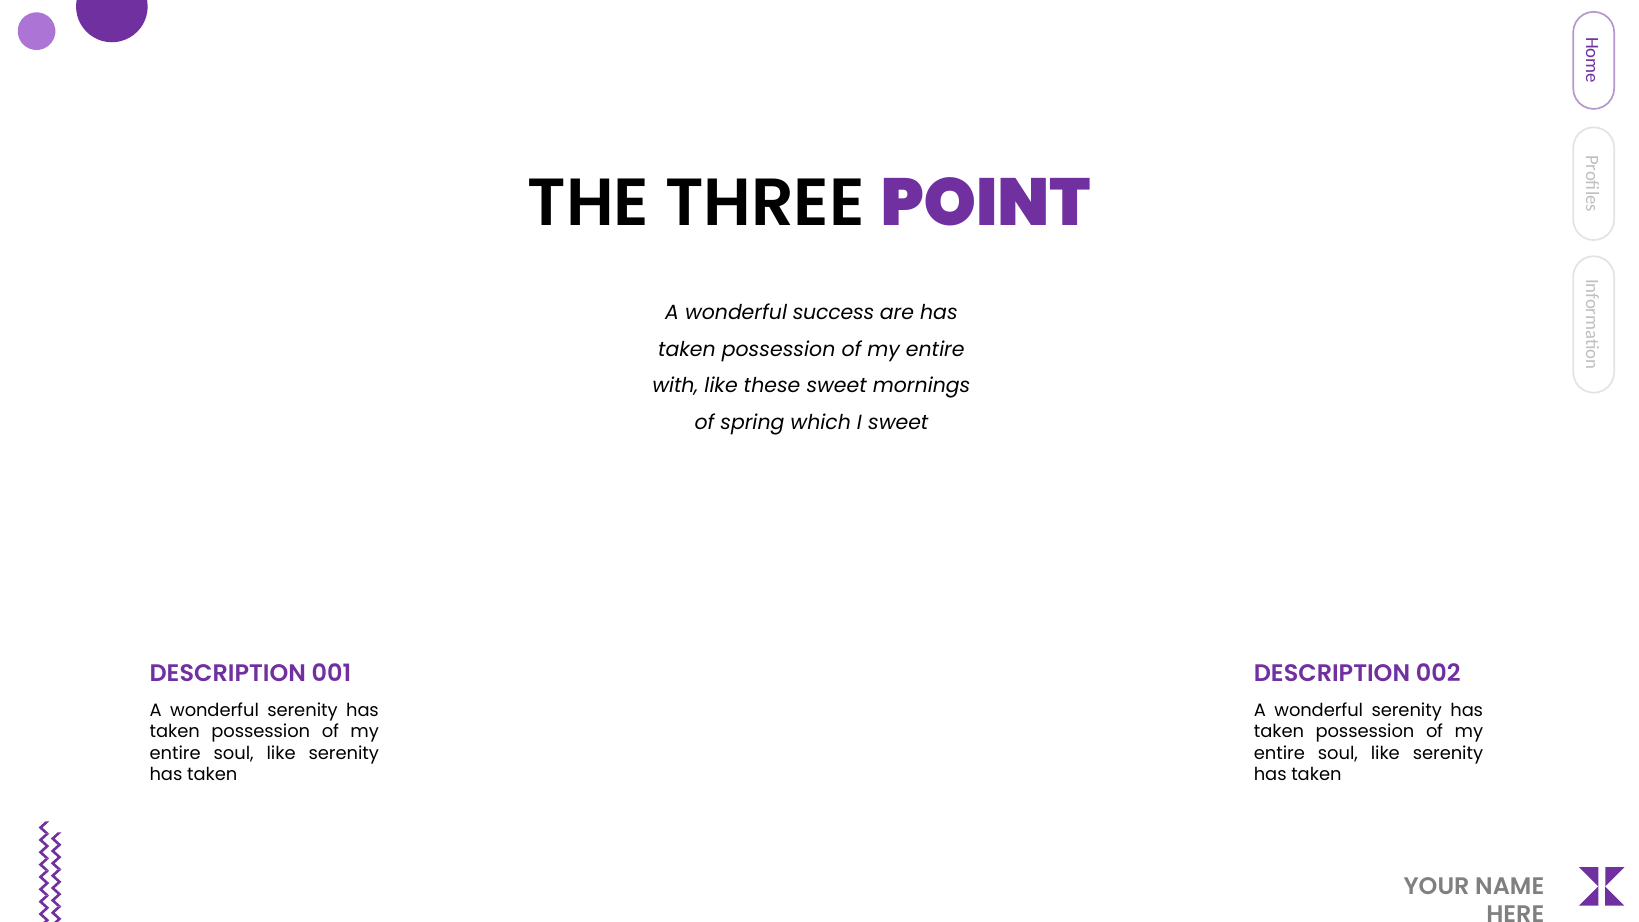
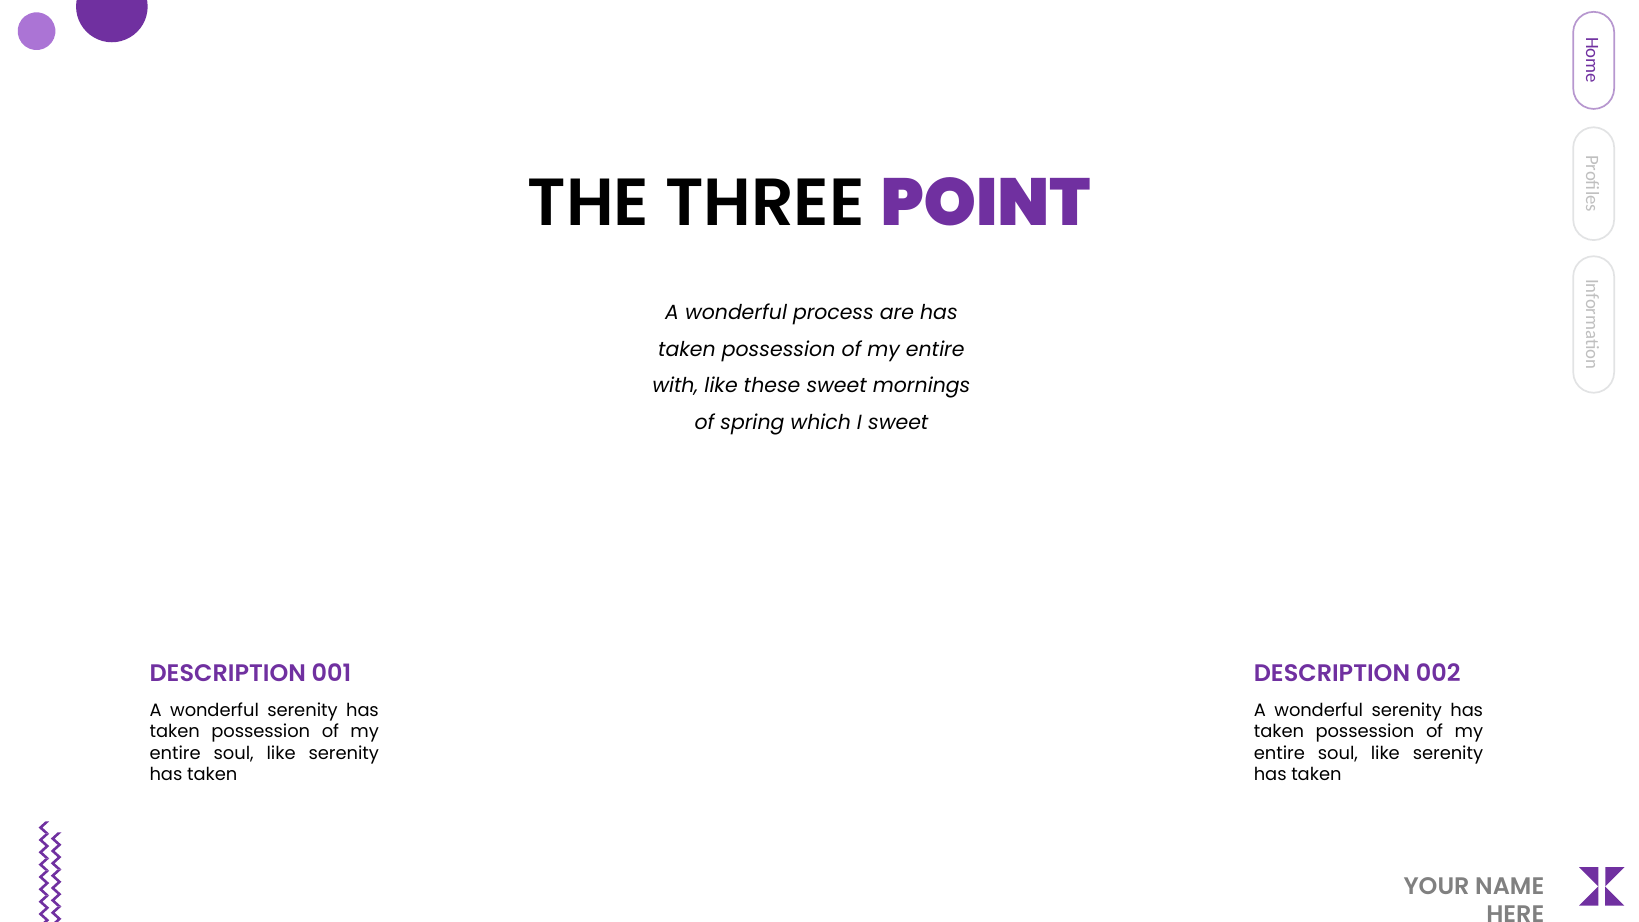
success: success -> process
